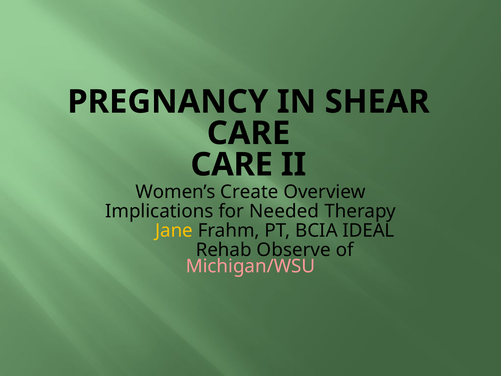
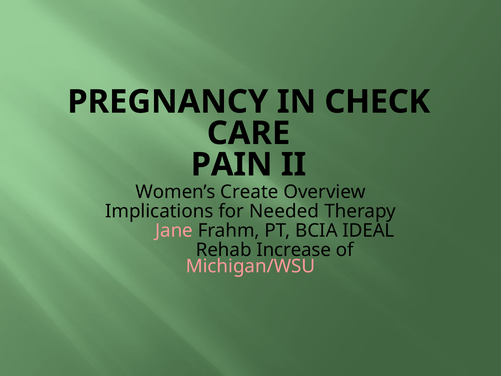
SHEAR: SHEAR -> CHECK
CARE at (232, 165): CARE -> PAIN
Jane colour: yellow -> pink
Observe: Observe -> Increase
